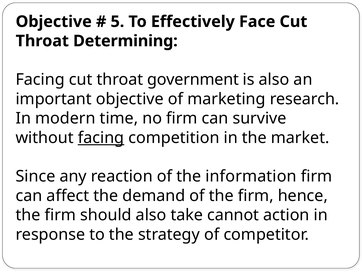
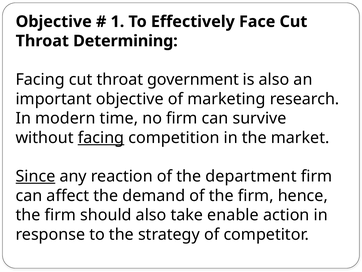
5: 5 -> 1
Since underline: none -> present
information: information -> department
cannot: cannot -> enable
